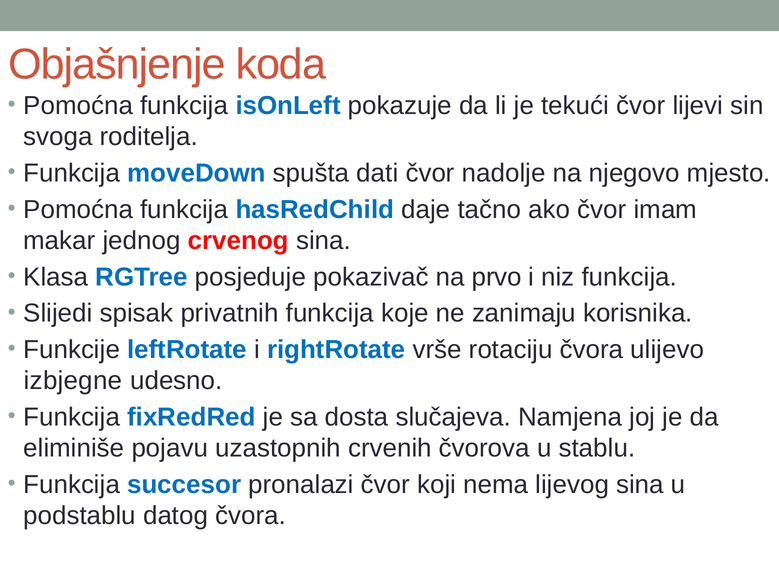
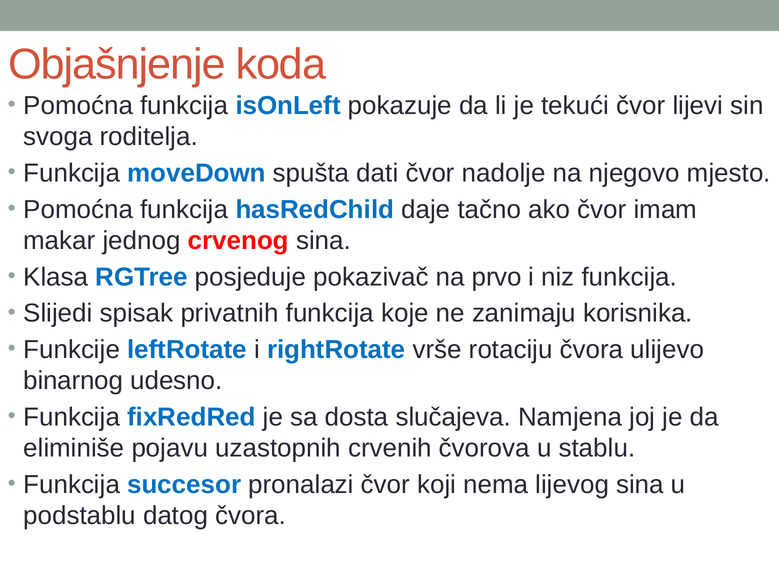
izbjegne: izbjegne -> binarnog
